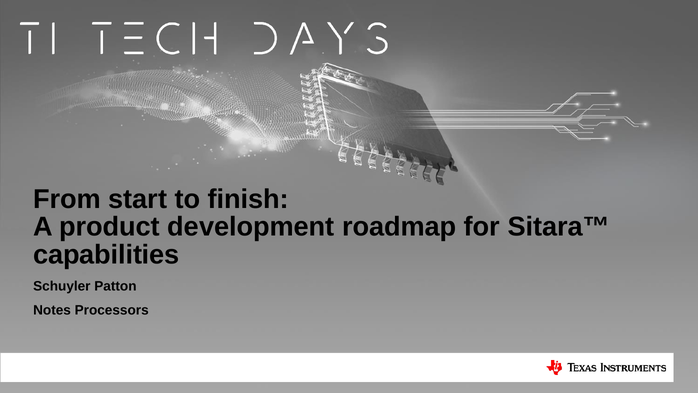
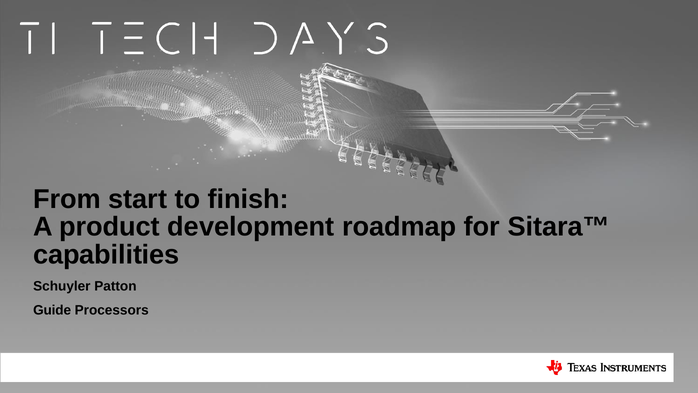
Notes: Notes -> Guide
